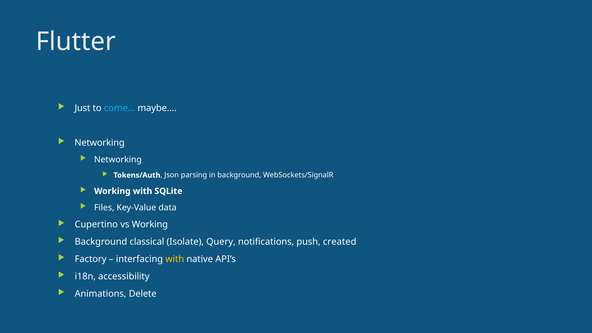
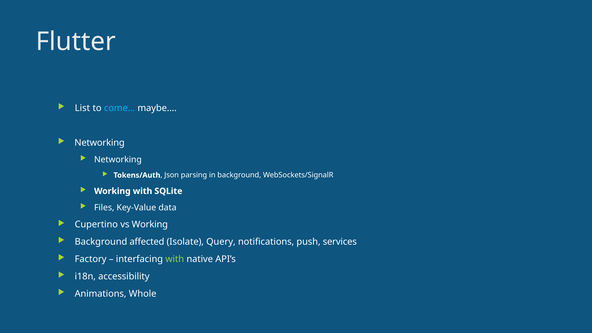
Just: Just -> List
classical: classical -> affected
created: created -> services
with at (175, 259) colour: yellow -> light green
Delete: Delete -> Whole
